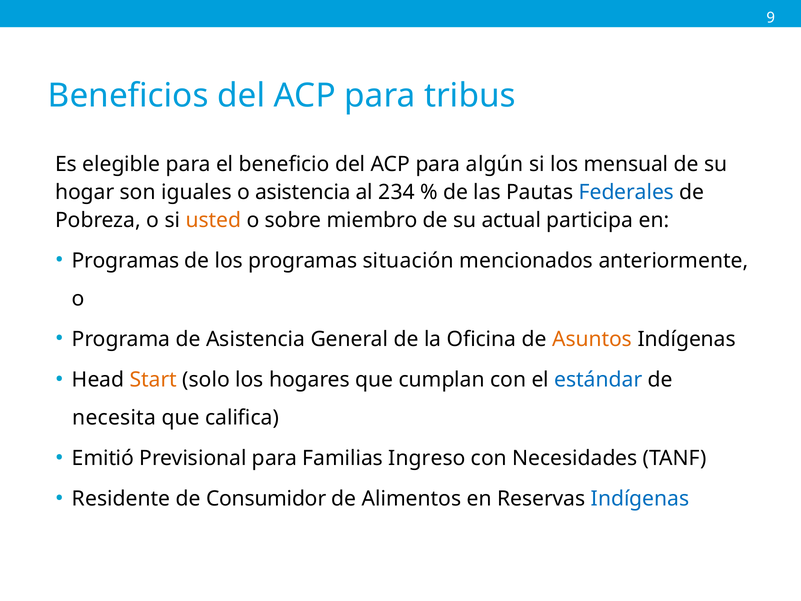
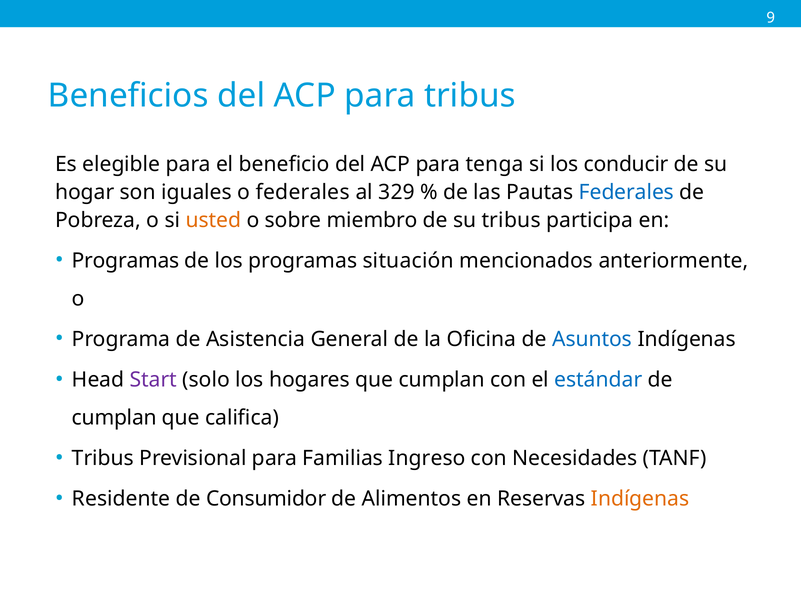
algún: algún -> tenga
mensual: mensual -> conducir
o asistencia: asistencia -> federales
234: 234 -> 329
su actual: actual -> tribus
Asuntos colour: orange -> blue
Start colour: orange -> purple
necesita at (114, 418): necesita -> cumplan
Emitió at (103, 458): Emitió -> Tribus
Indígenas at (640, 499) colour: blue -> orange
